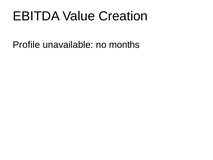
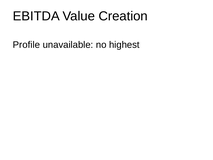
months: months -> highest
